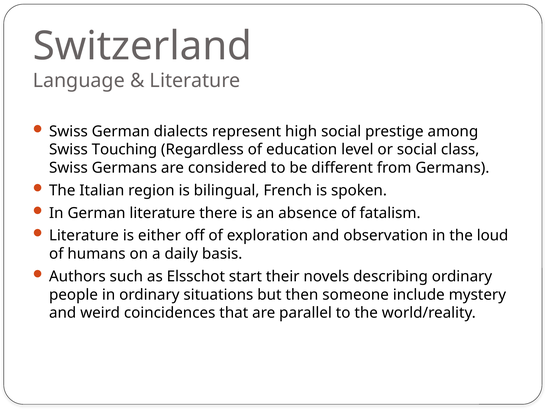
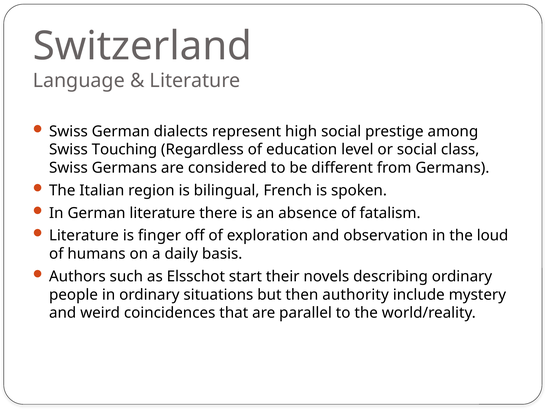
either: either -> finger
someone: someone -> authority
